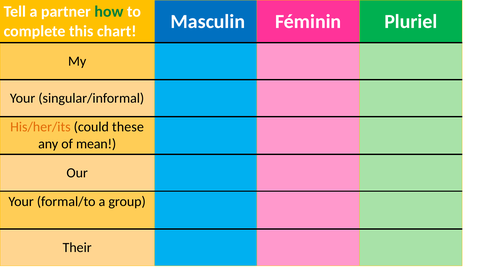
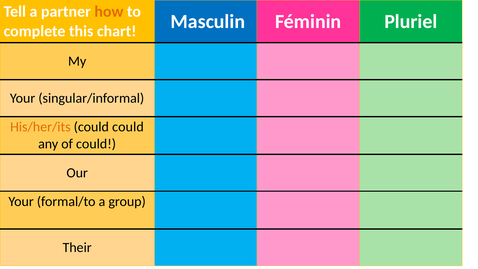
how colour: green -> orange
could these: these -> could
of mean: mean -> could
